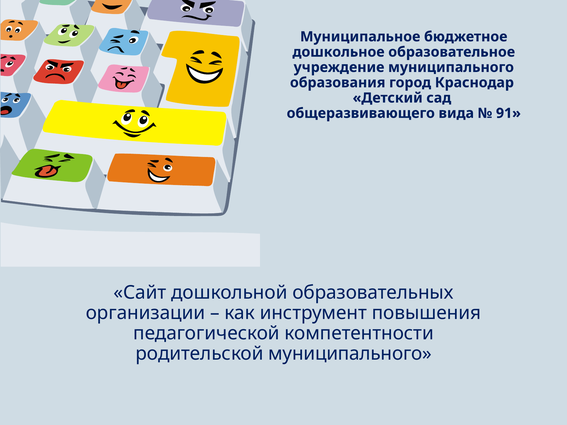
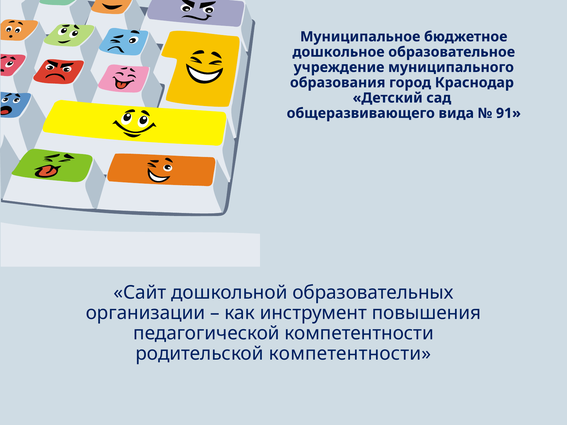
родительской муниципального: муниципального -> компетентности
